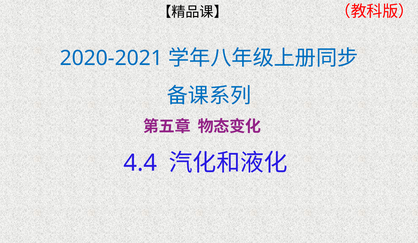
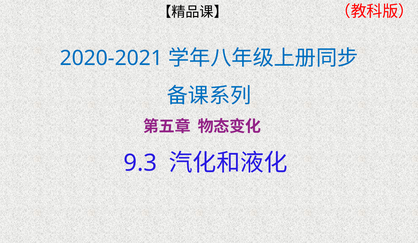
4.4: 4.4 -> 9.3
